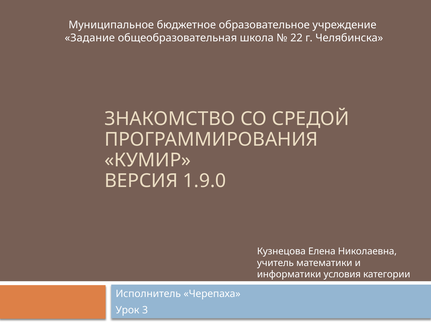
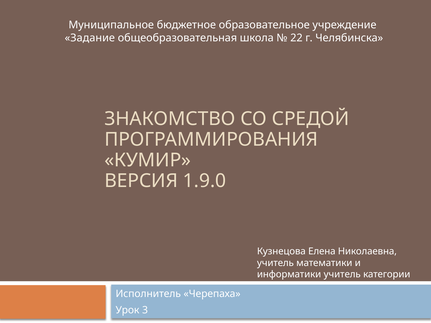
информатики условия: условия -> учитель
